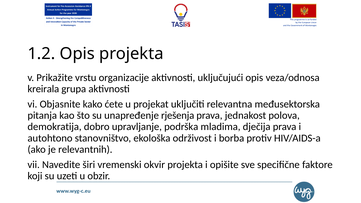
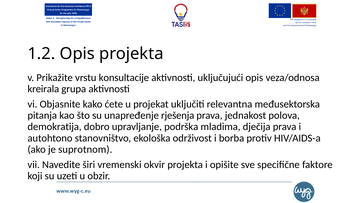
organizacije: organizacije -> konsultacije
relevantnih: relevantnih -> suprotnom
